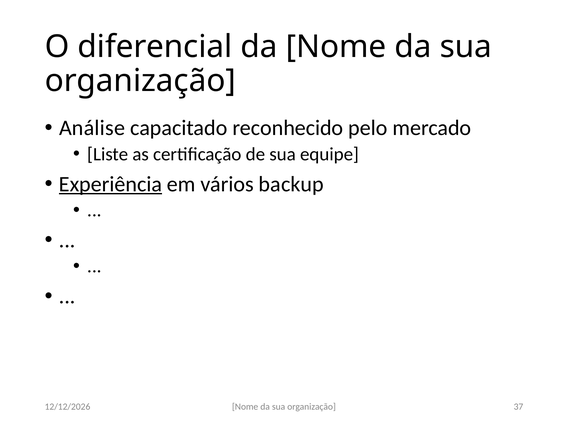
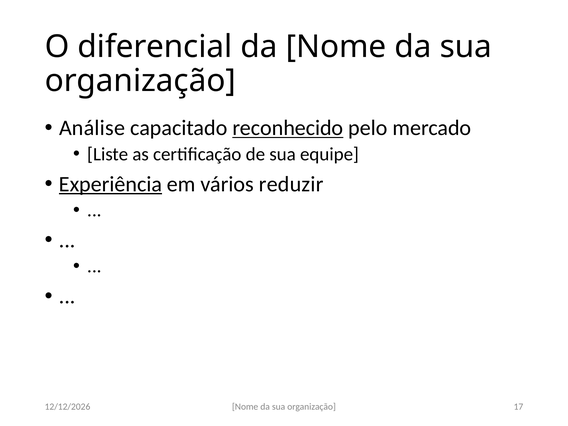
reconhecido underline: none -> present
backup: backup -> reduzir
37: 37 -> 17
